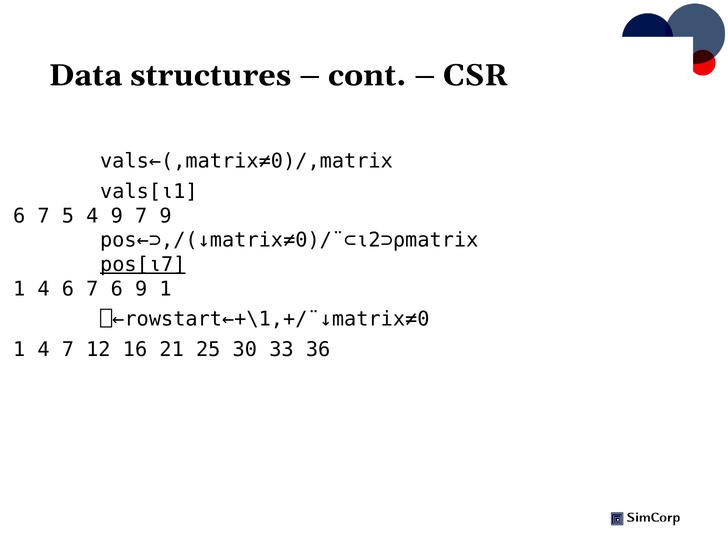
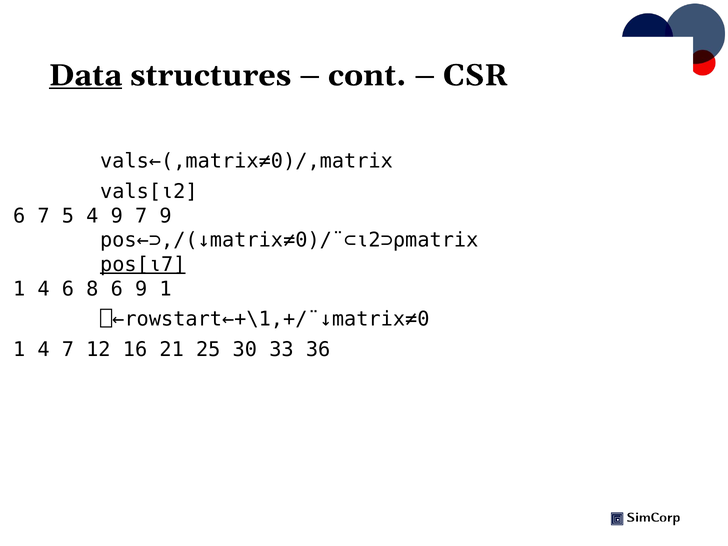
Data underline: none -> present
vals[⍳1: vals[⍳1 -> vals[⍳2
4 6 7: 7 -> 8
